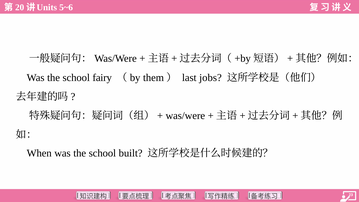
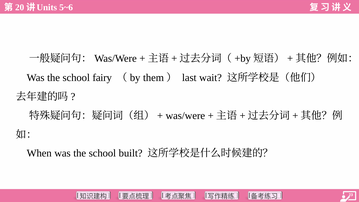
jobs: jobs -> wait
